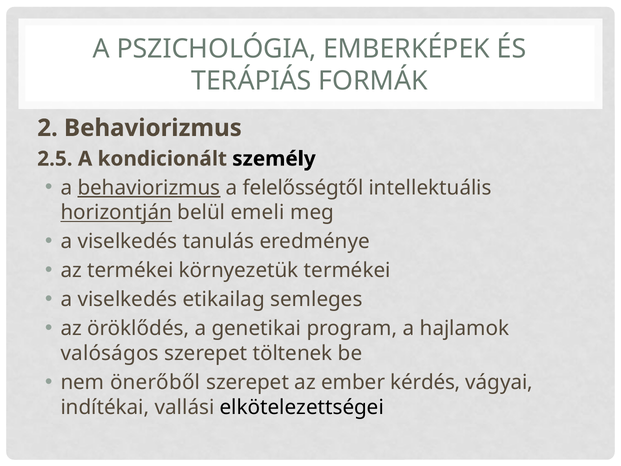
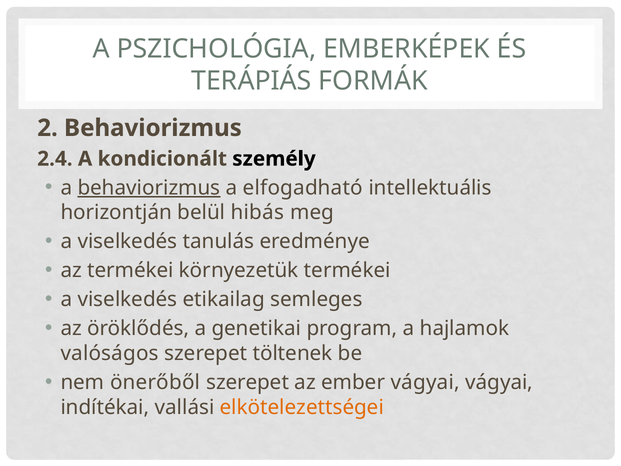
2.5: 2.5 -> 2.4
felelősségtől: felelősségtől -> elfogadható
horizontján underline: present -> none
emeli: emeli -> hibás
ember kérdés: kérdés -> vágyai
elkötelezettségei colour: black -> orange
